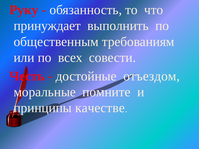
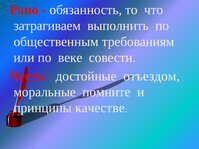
Руку: Руку -> Рано
принуждает: принуждает -> затрагиваем
всех: всех -> веке
